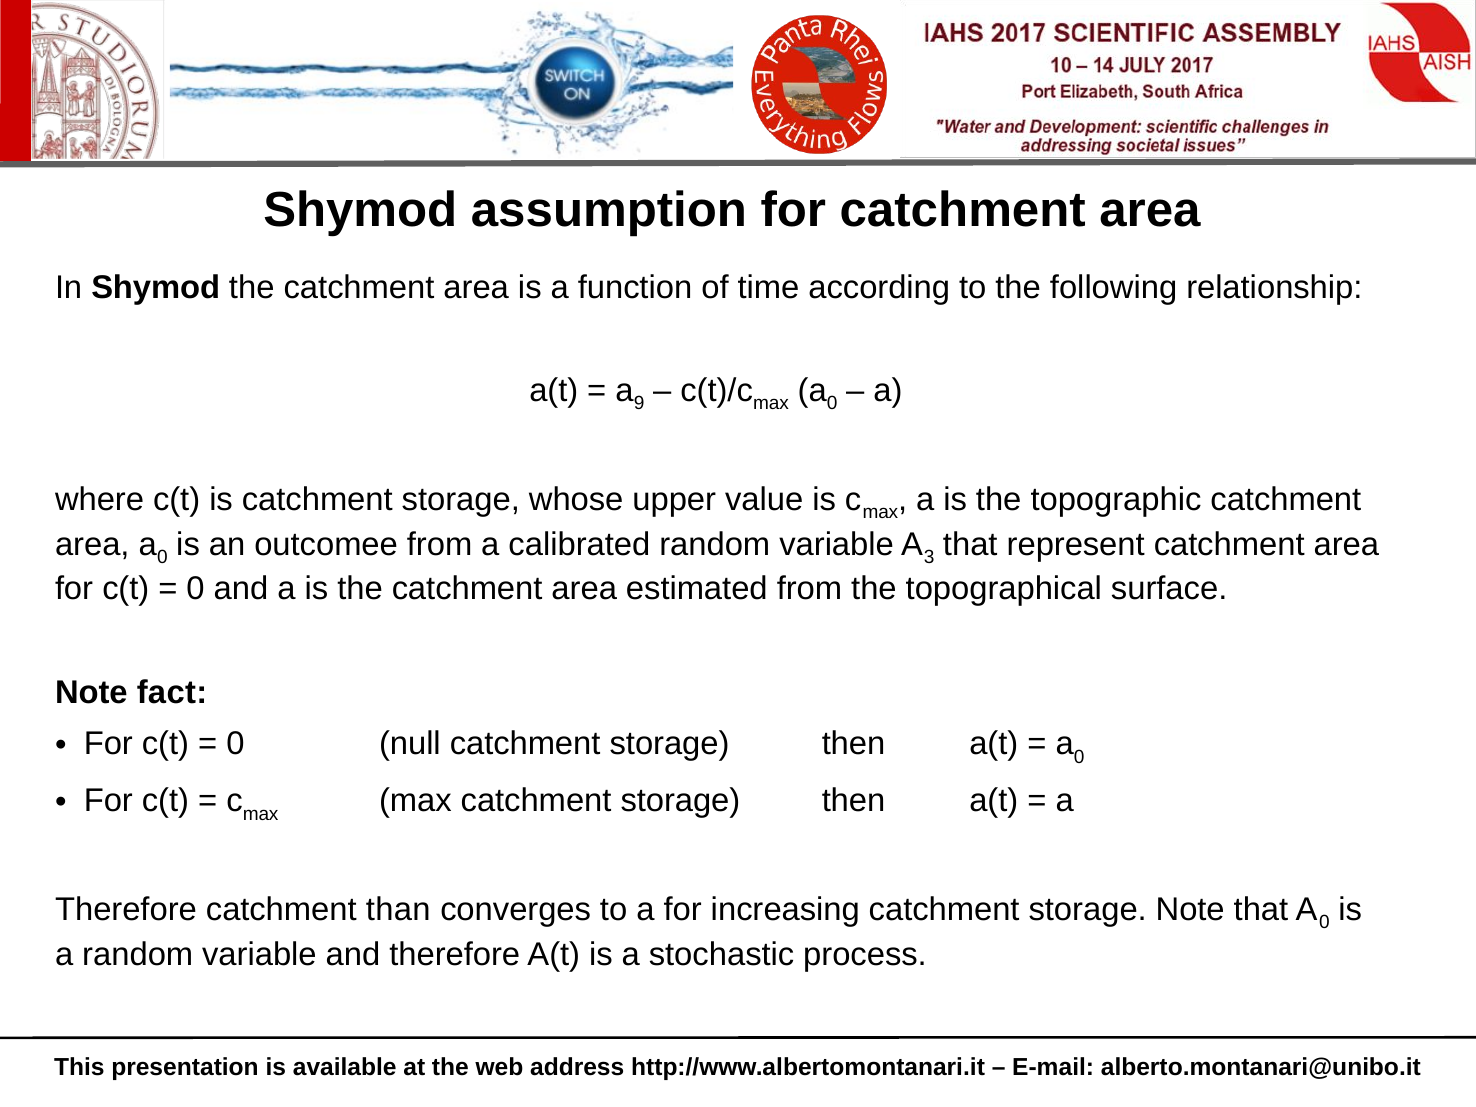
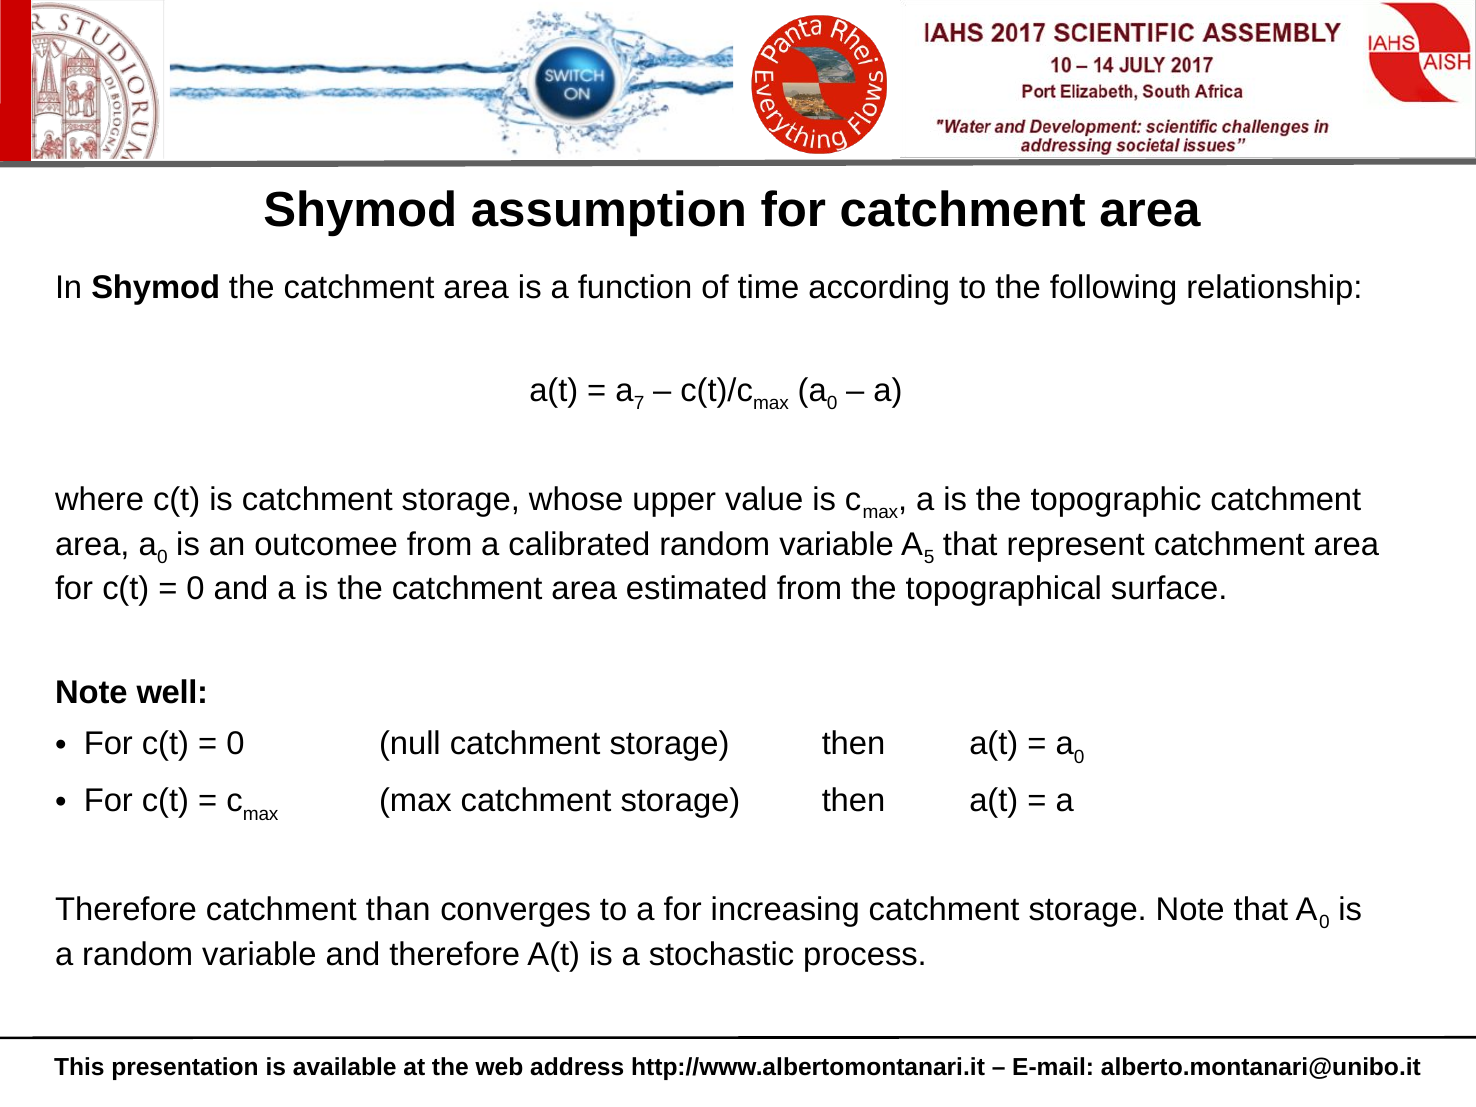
9: 9 -> 7
3: 3 -> 5
fact: fact -> well
